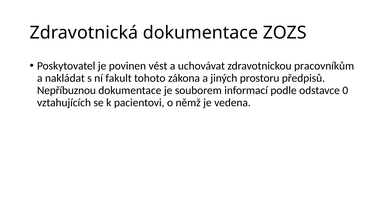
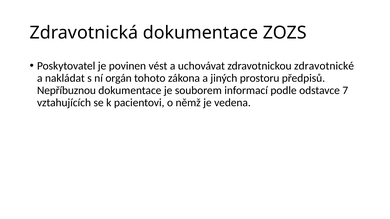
pracovníkům: pracovníkům -> zdravotnické
fakult: fakult -> orgán
0: 0 -> 7
